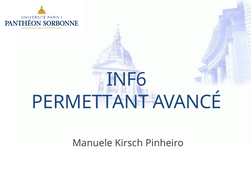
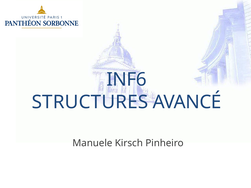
PERMETTANT: PERMETTANT -> STRUCTURES
